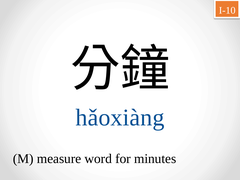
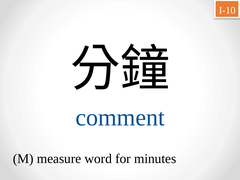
hǎoxiàng: hǎoxiàng -> comment
